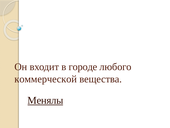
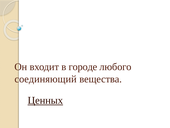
коммерческой: коммерческой -> соединяющий
Менялы: Менялы -> Ценных
